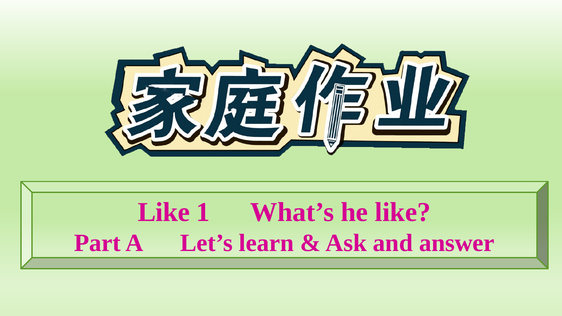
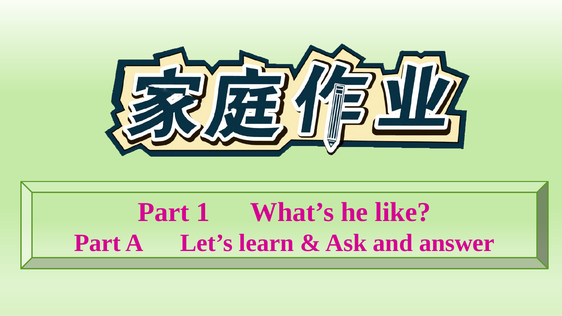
Like at (164, 212): Like -> Part
